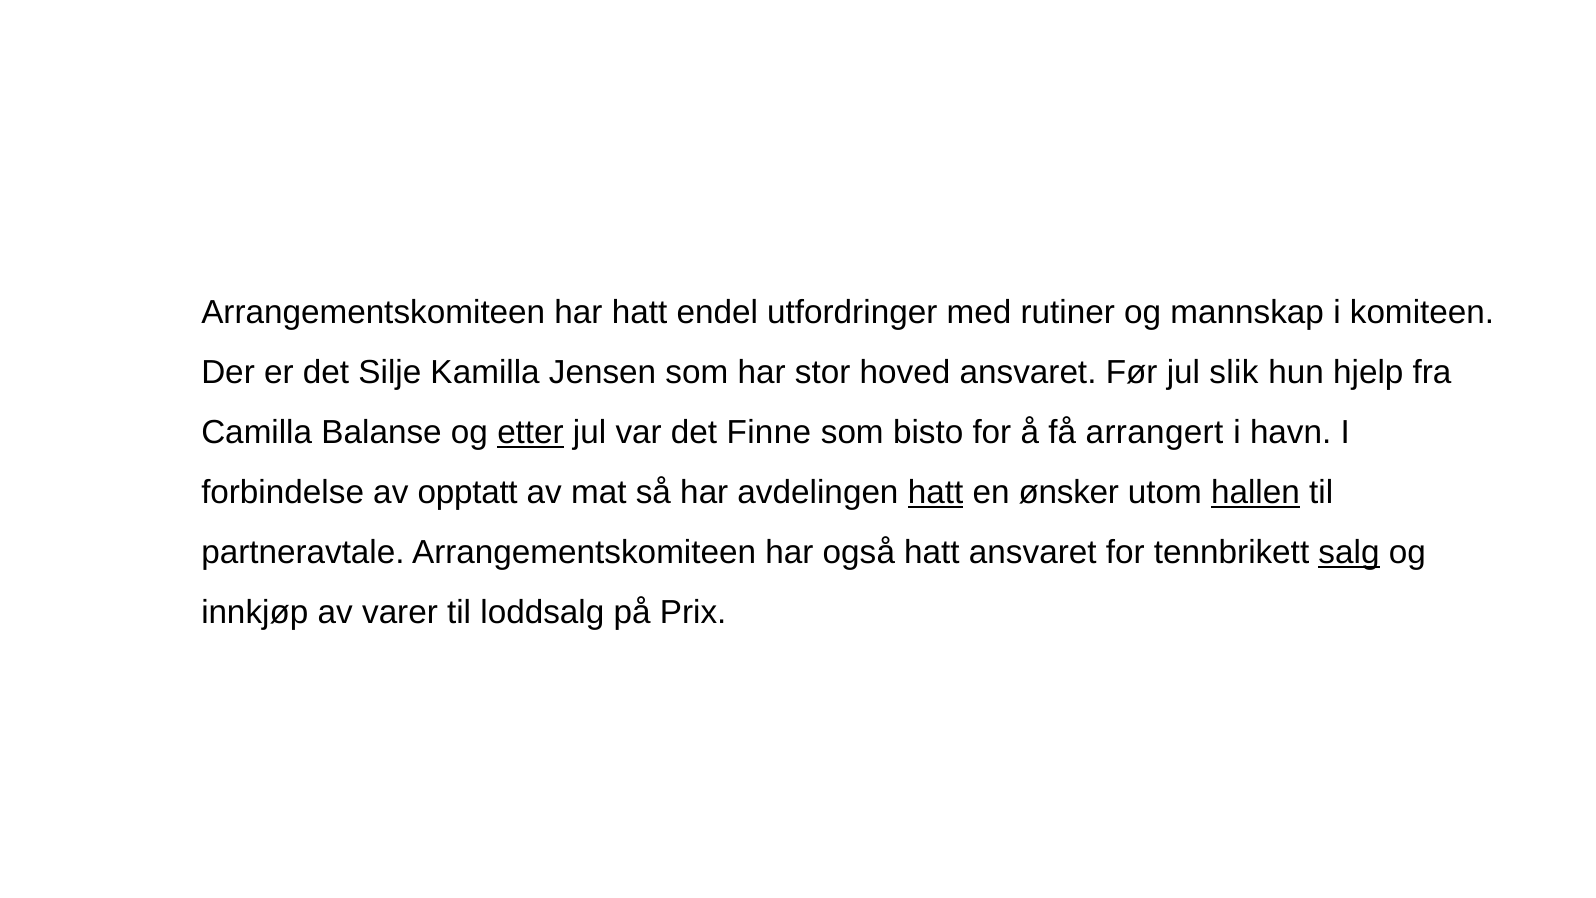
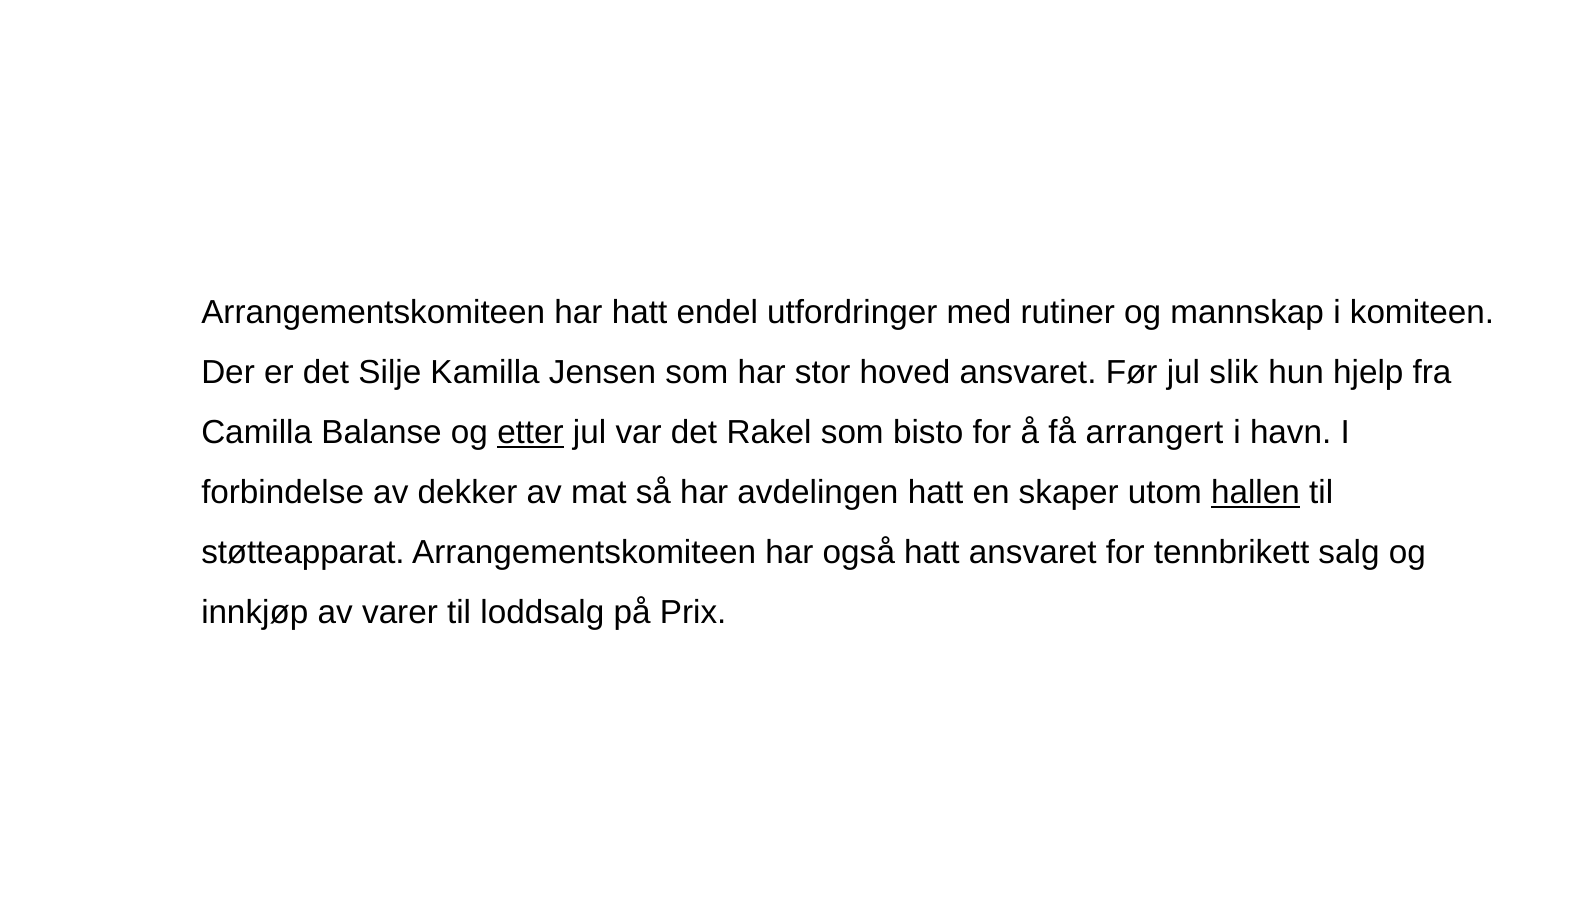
Finne: Finne -> Rakel
opptatt: opptatt -> dekker
hatt at (935, 492) underline: present -> none
ønsker: ønsker -> skaper
partneravtale: partneravtale -> støtteapparat
salg underline: present -> none
